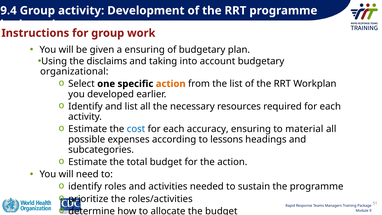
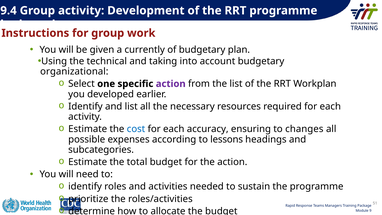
a ensuring: ensuring -> currently
disclaims: disclaims -> technical
action at (171, 84) colour: orange -> purple
material: material -> changes
